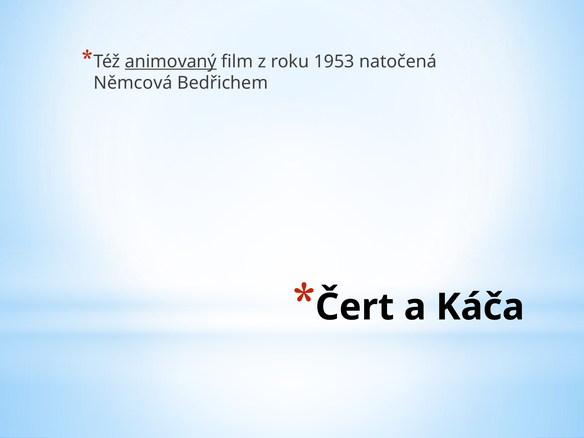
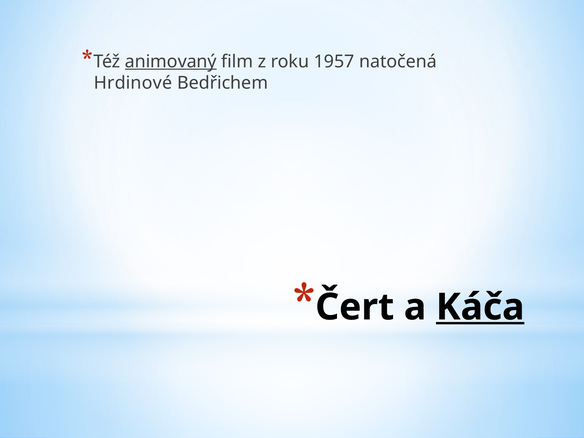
1953: 1953 -> 1957
Němcová: Němcová -> Hrdinové
Káča underline: none -> present
